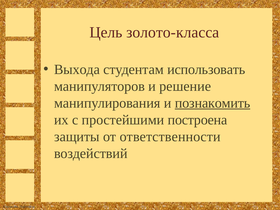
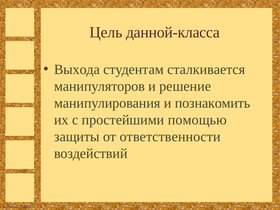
золото-класса: золото-класса -> данной-класса
использовать: использовать -> сталкивается
познакомить underline: present -> none
построена: построена -> помощью
